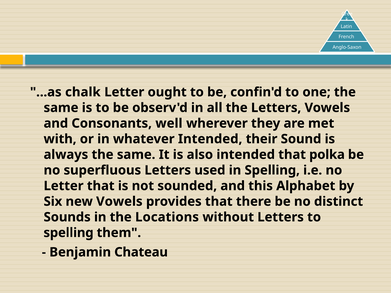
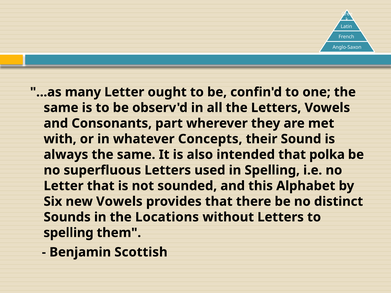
chalk: chalk -> many
well: well -> part
whatever Intended: Intended -> Concepts
Chateau: Chateau -> Scottish
